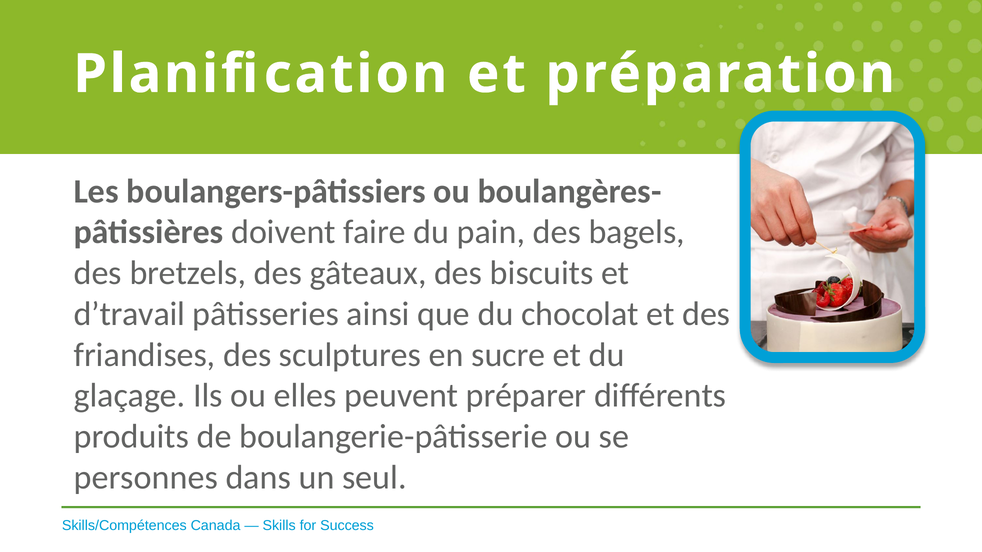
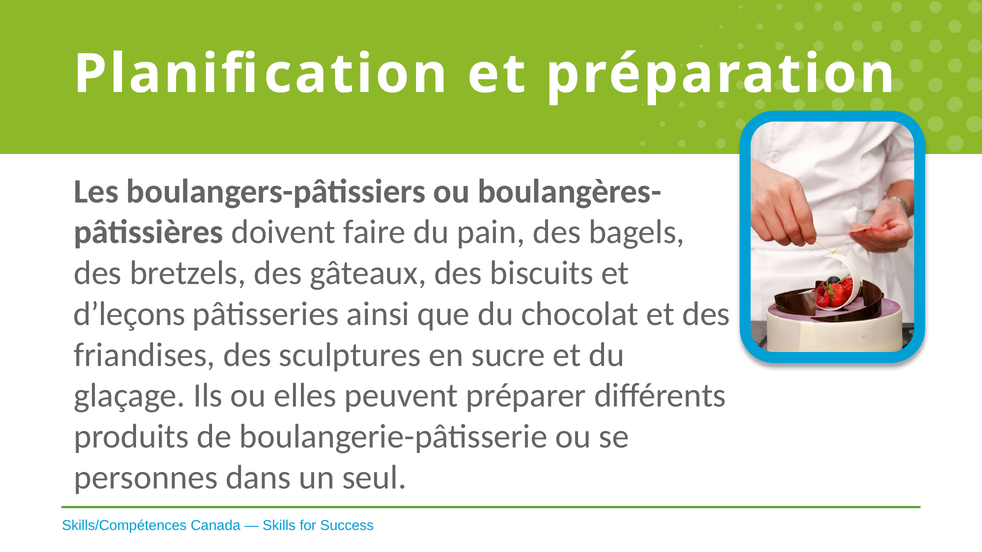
d’travail: d’travail -> d’leçons
